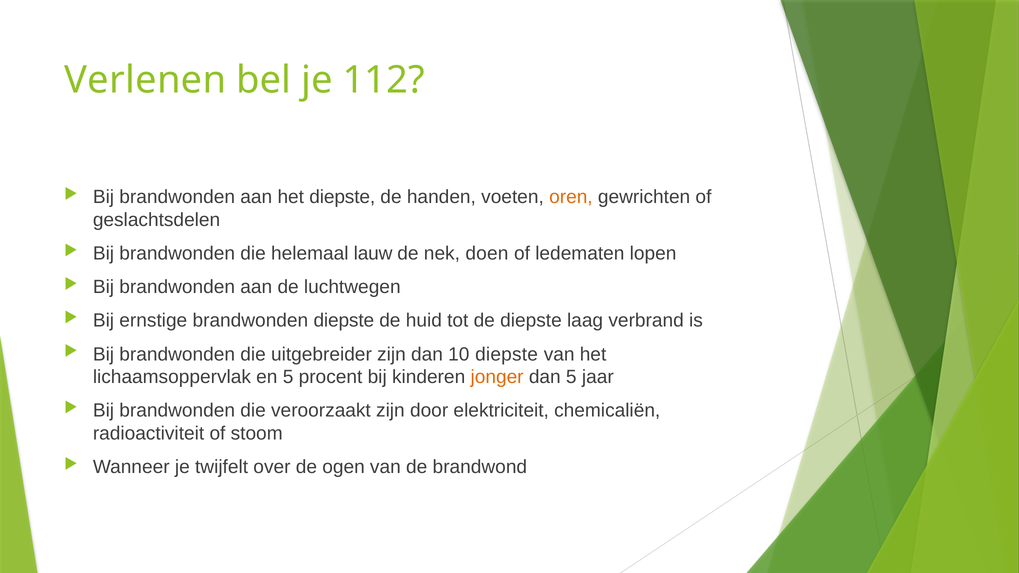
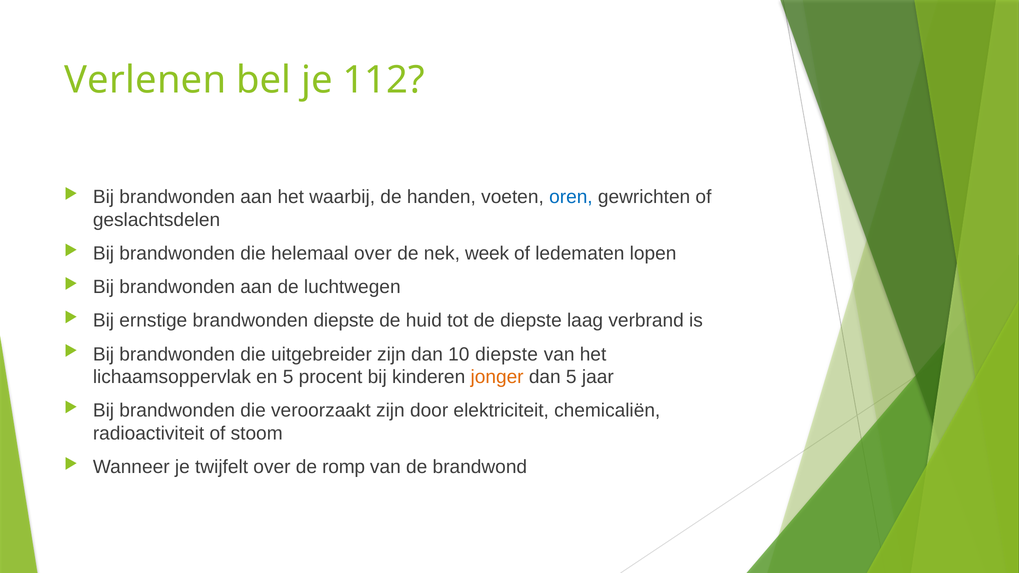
het diepste: diepste -> waarbij
oren colour: orange -> blue
helemaal lauw: lauw -> over
doen: doen -> week
ogen: ogen -> romp
